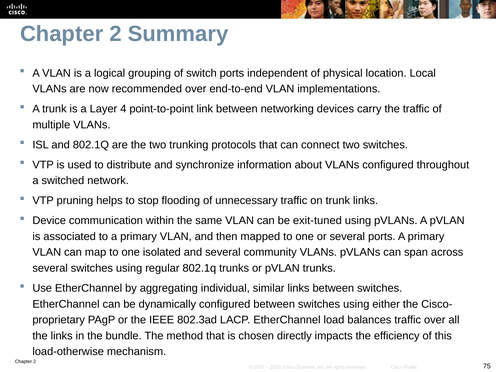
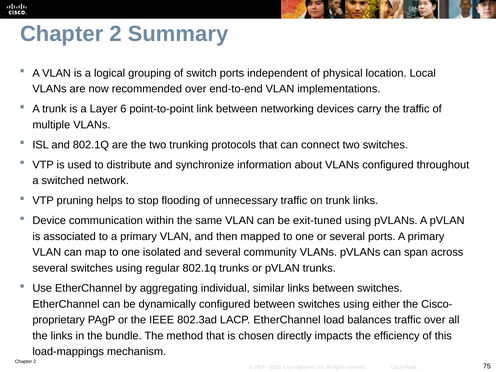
4: 4 -> 6
load-otherwise: load-otherwise -> load-mappings
